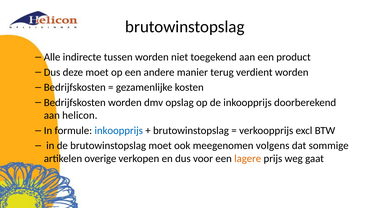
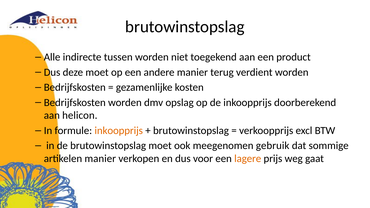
inkoopprijs at (119, 131) colour: blue -> orange
volgens: volgens -> gebruik
artikelen overige: overige -> manier
